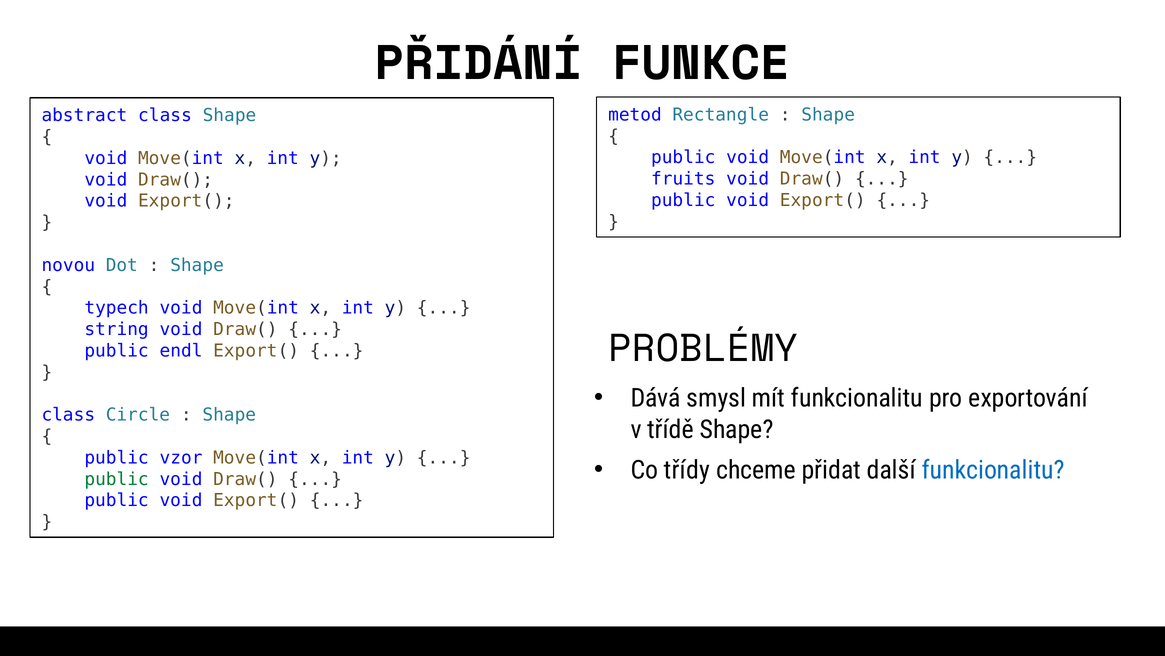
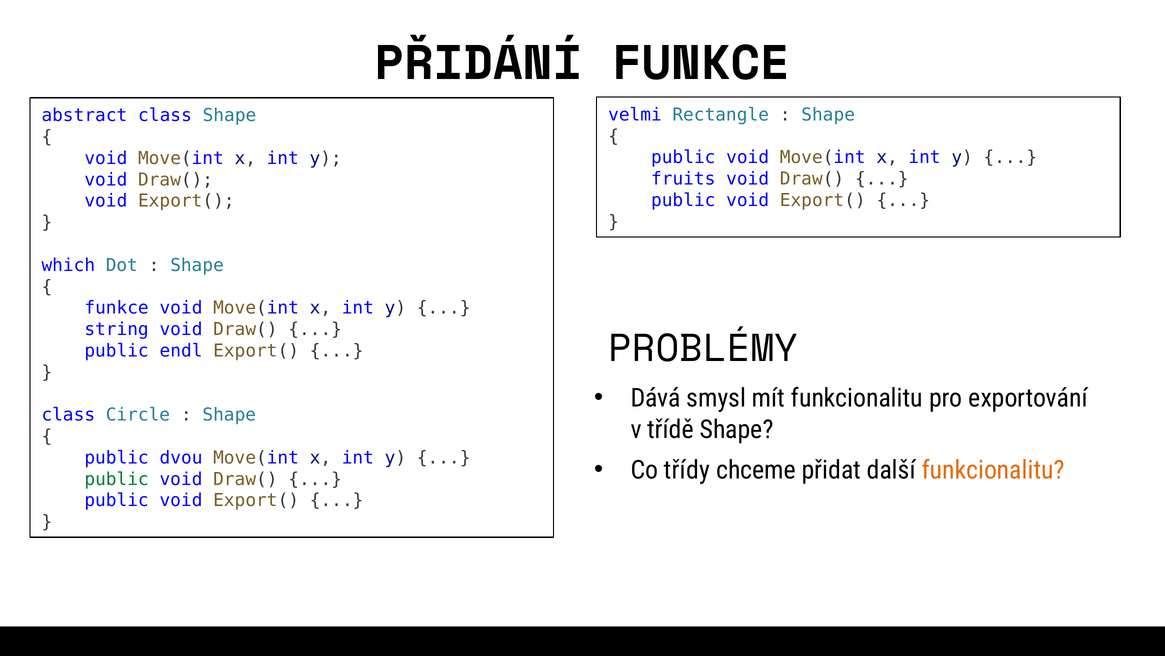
metod: metod -> velmi
novou: novou -> which
typech at (117, 308): typech -> funkce
vzor: vzor -> dvou
funkcionalitu at (993, 470) colour: blue -> orange
